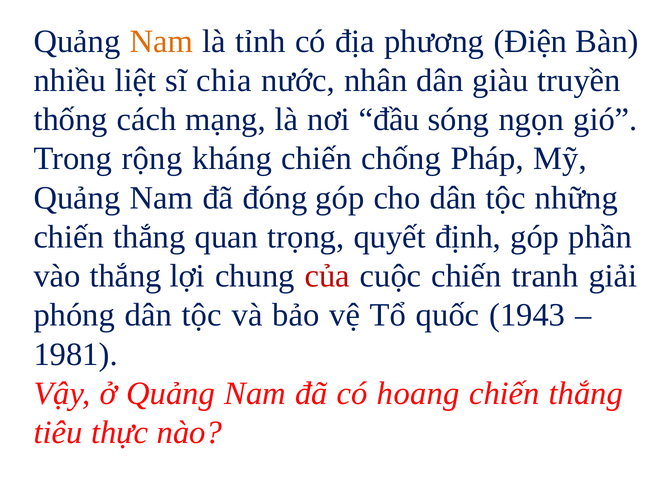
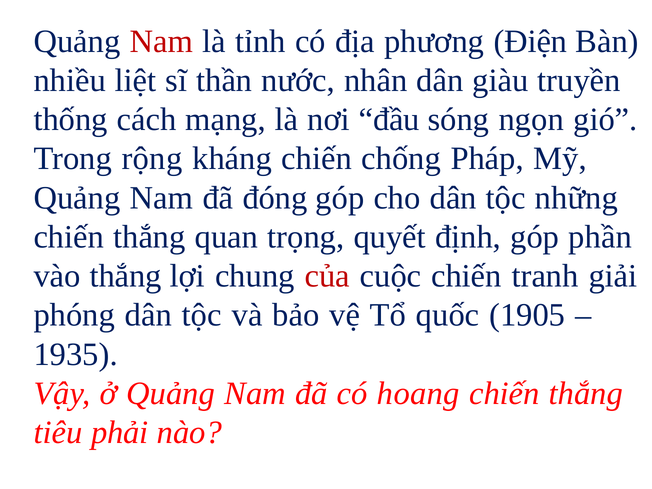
Nam at (161, 41) colour: orange -> red
chia: chia -> thần
1943: 1943 -> 1905
1981: 1981 -> 1935
thực: thực -> phải
